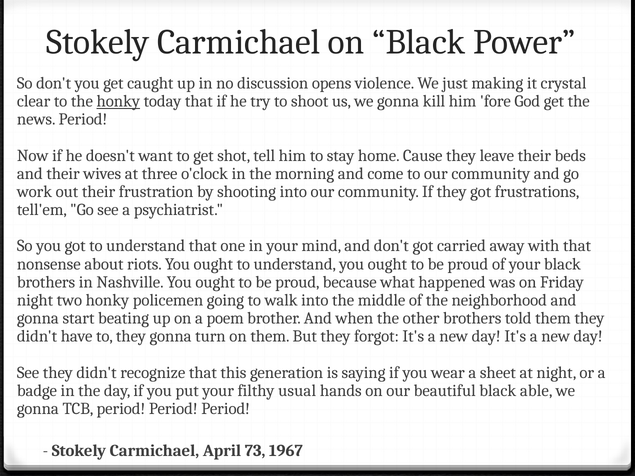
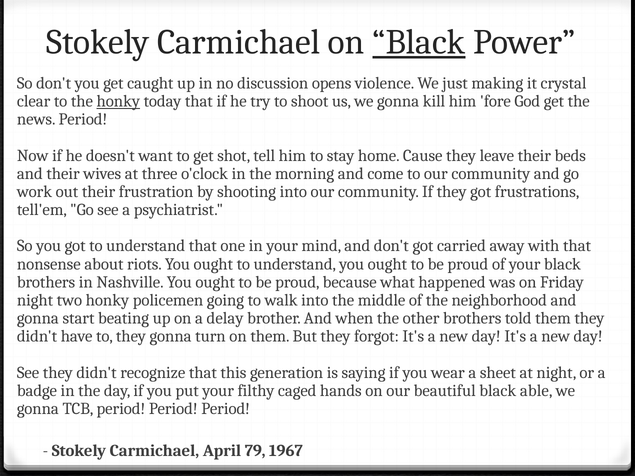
Black at (419, 42) underline: none -> present
poem: poem -> delay
usual: usual -> caged
73: 73 -> 79
